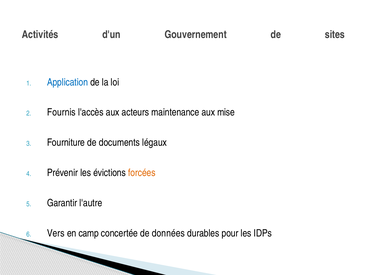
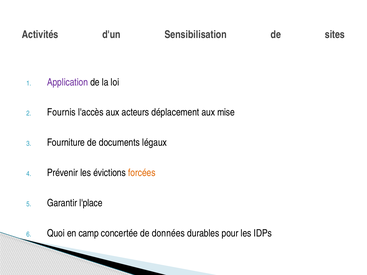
Gouvernement: Gouvernement -> Sensibilisation
Application colour: blue -> purple
maintenance: maintenance -> déplacement
l'autre: l'autre -> l'place
Vers: Vers -> Quoi
